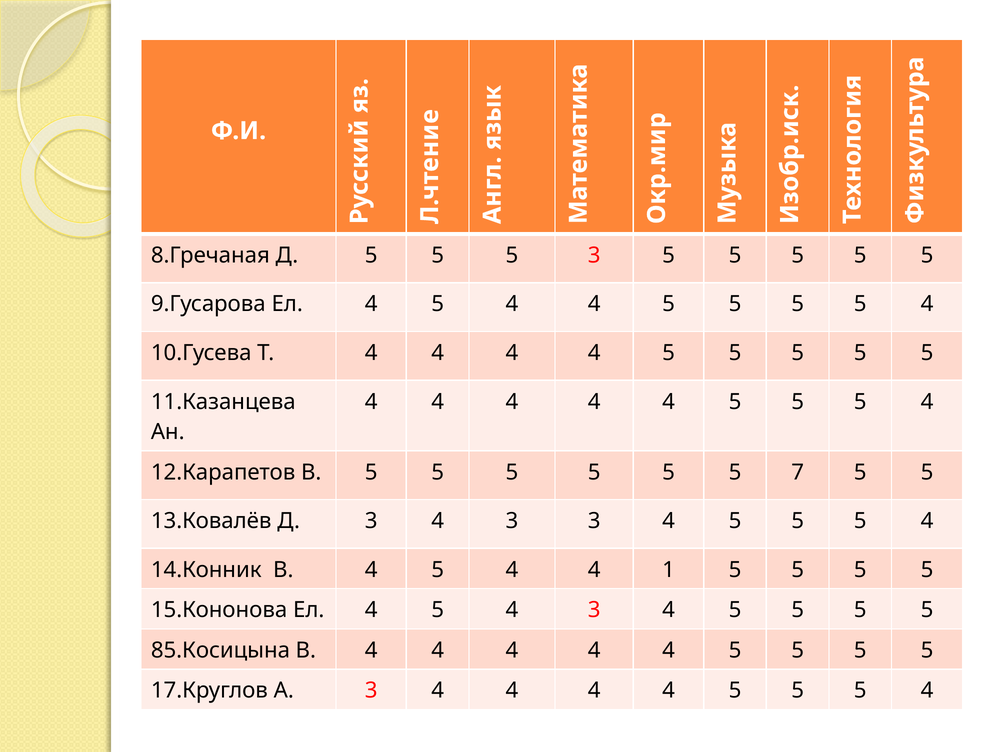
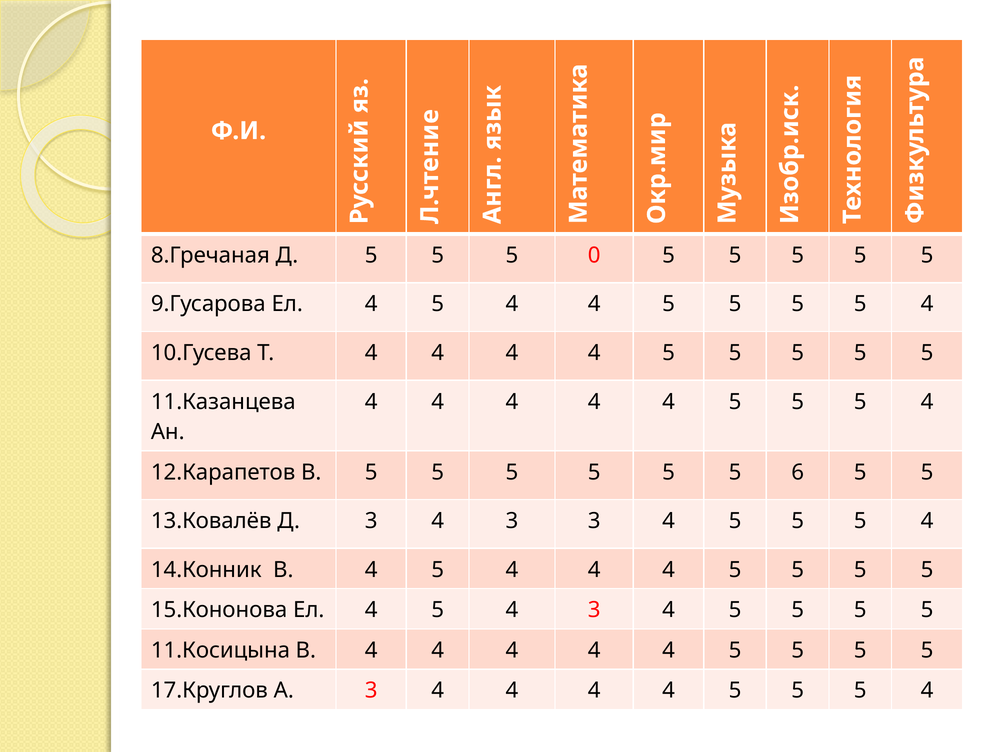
5 3: 3 -> 0
7: 7 -> 6
5 4 4 1: 1 -> 4
85.Косицына: 85.Косицына -> 11.Косицына
